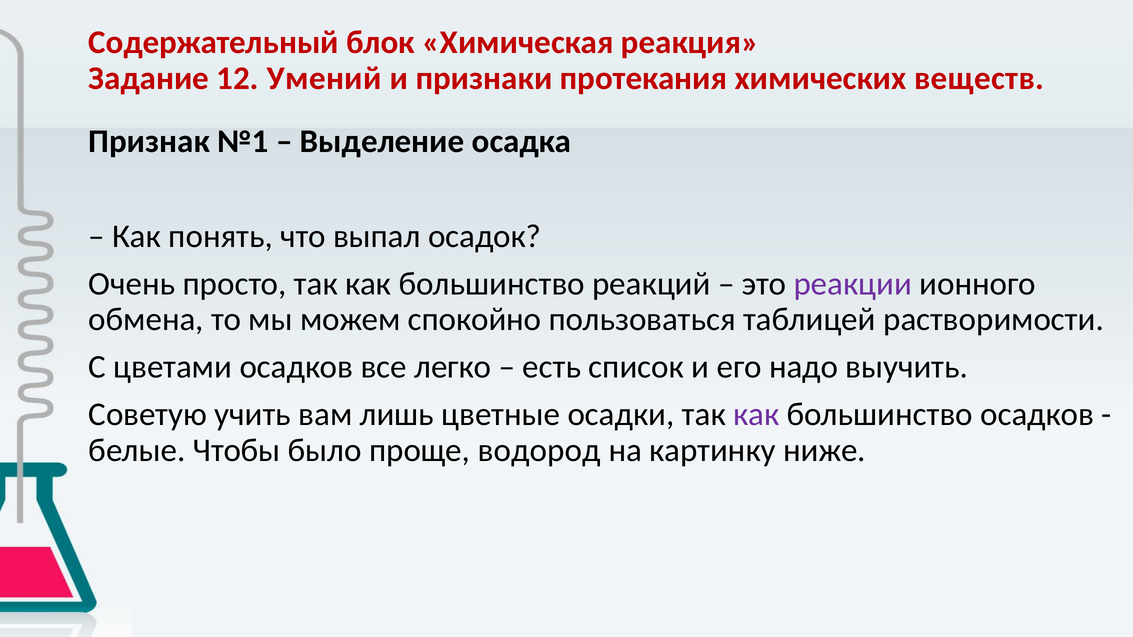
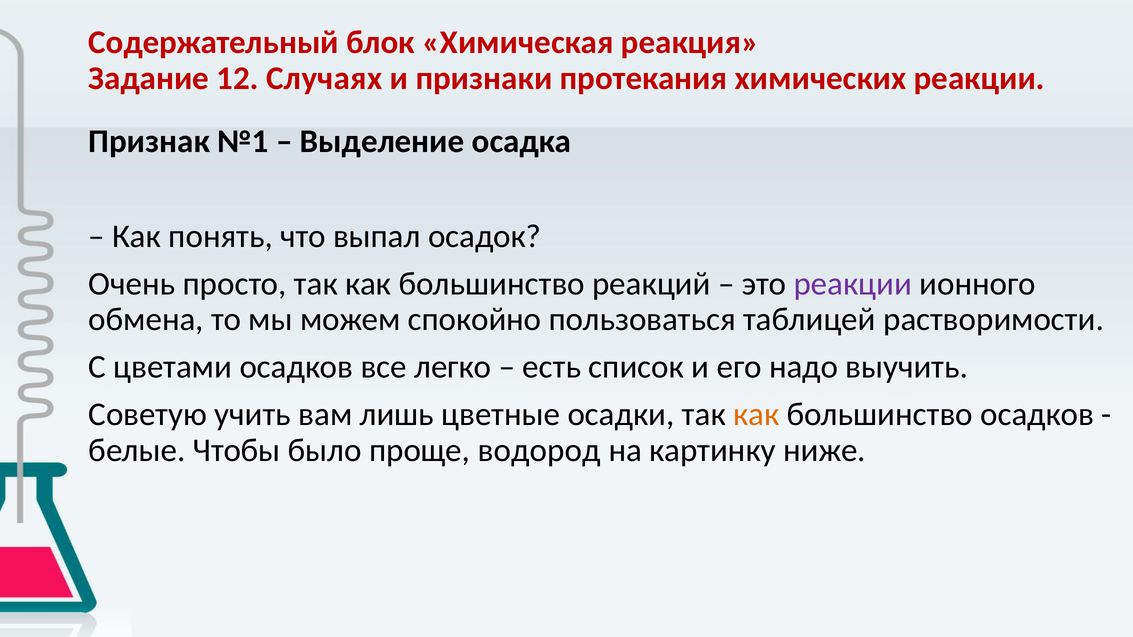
Умений: Умений -> Случаях
химических веществ: веществ -> реакции
как at (756, 415) colour: purple -> orange
